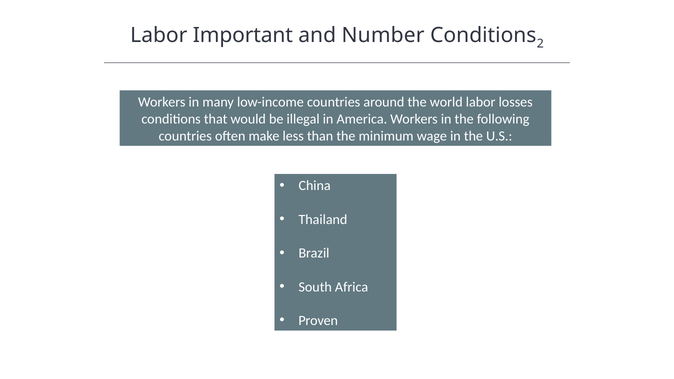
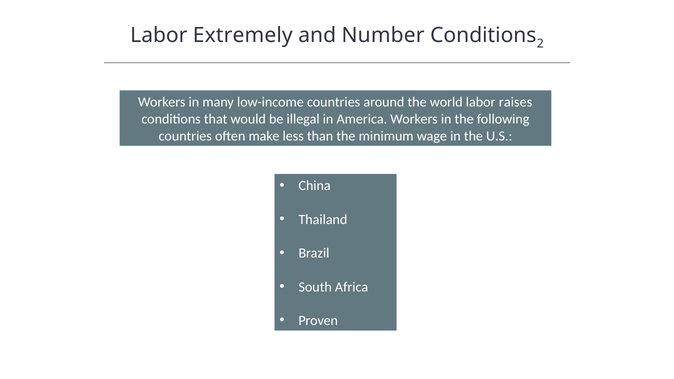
Important: Important -> Extremely
losses: losses -> raises
